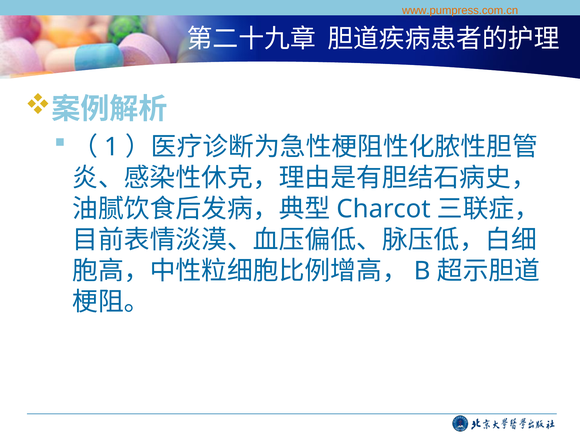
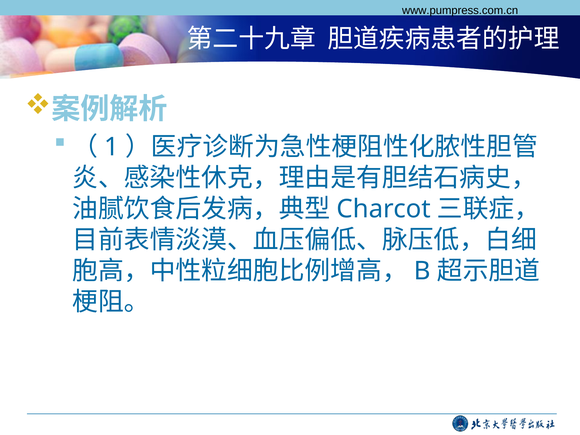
www.pumpress.com.cn colour: orange -> black
